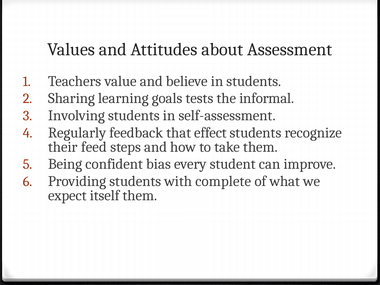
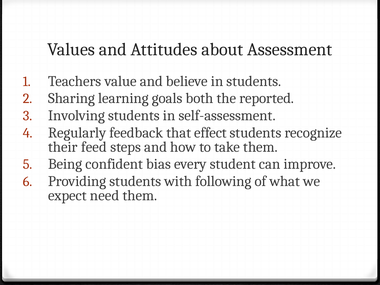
tests: tests -> both
informal: informal -> reported
complete: complete -> following
itself: itself -> need
